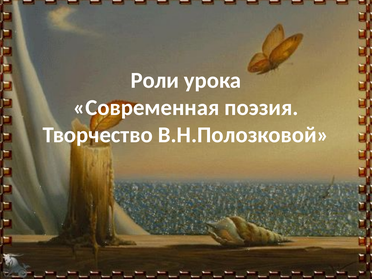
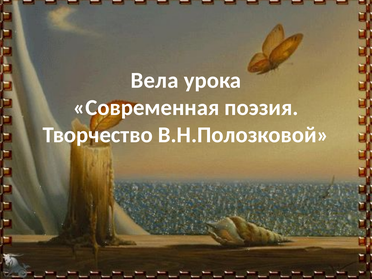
Роли: Роли -> Вела
